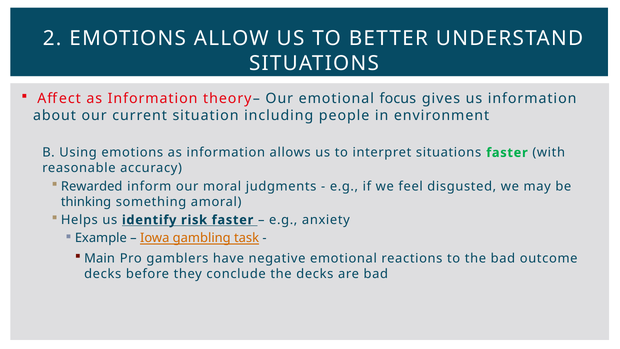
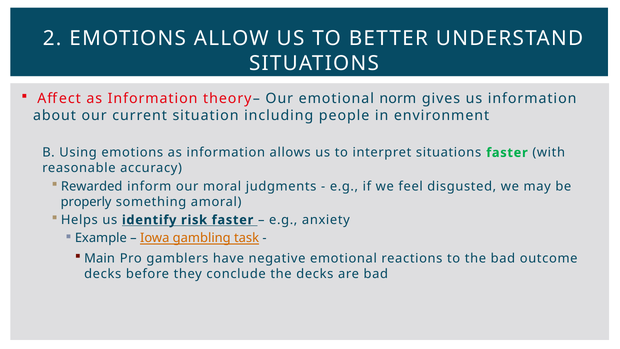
focus: focus -> norm
thinking: thinking -> properly
